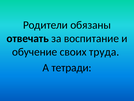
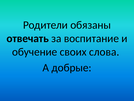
труда: труда -> слова
тетради: тетради -> добрые
